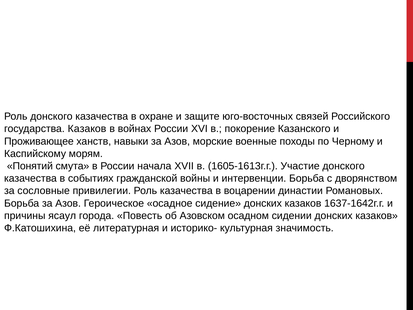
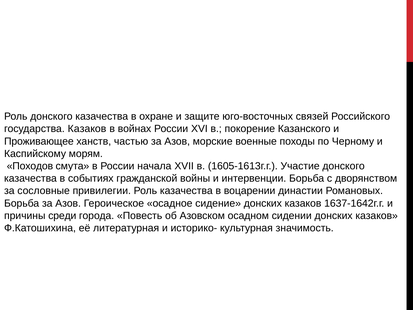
навыки: навыки -> частью
Понятий: Понятий -> Походов
ясаул: ясаул -> среди
